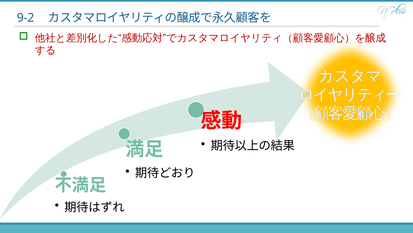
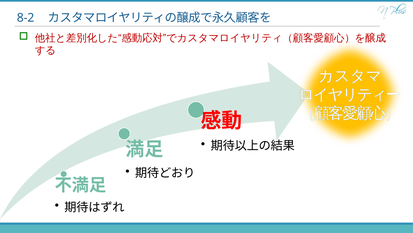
9-2: 9-2 -> 8-2
